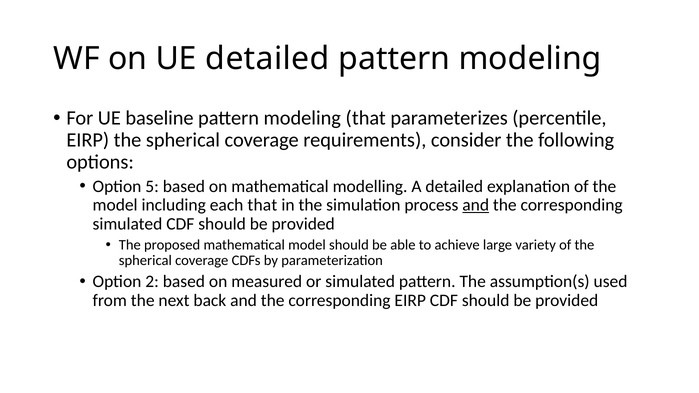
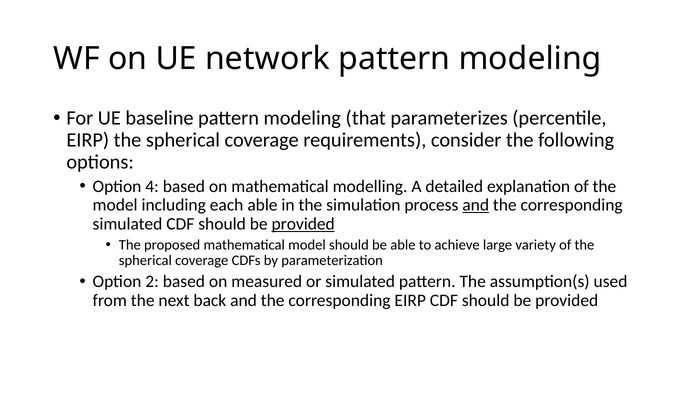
UE detailed: detailed -> network
5: 5 -> 4
each that: that -> able
provided at (303, 224) underline: none -> present
